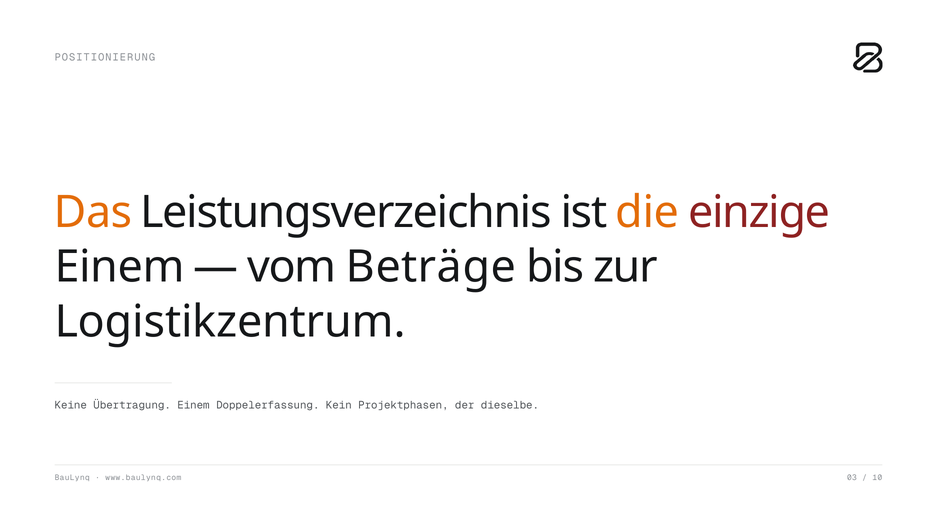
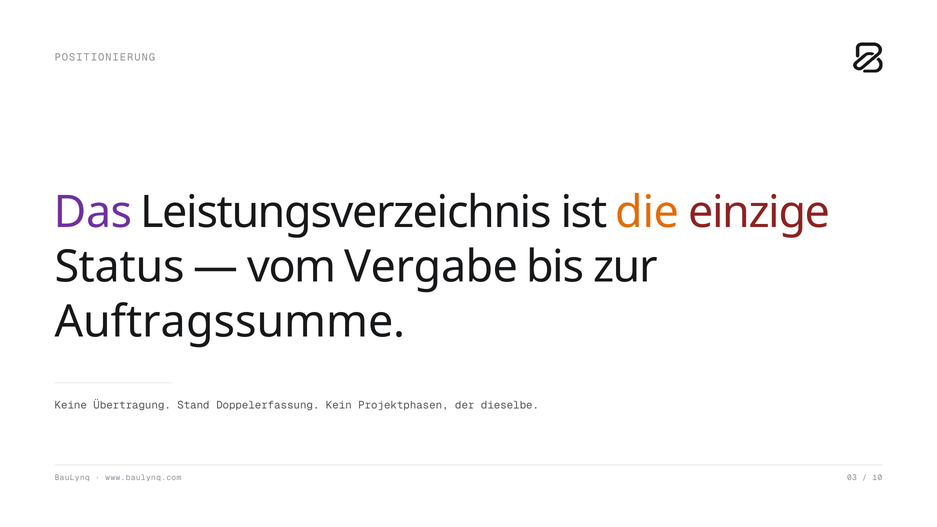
Das colour: orange -> purple
Einem at (120, 267): Einem -> Status
Beträge: Beträge -> Vergabe
Logistikzentrum: Logistikzentrum -> Auftragssumme
Übertragung Einem: Einem -> Stand
